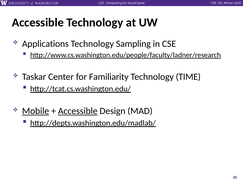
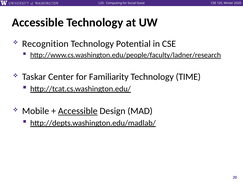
Applications: Applications -> Recognition
Sampling: Sampling -> Potential
Mobile underline: present -> none
